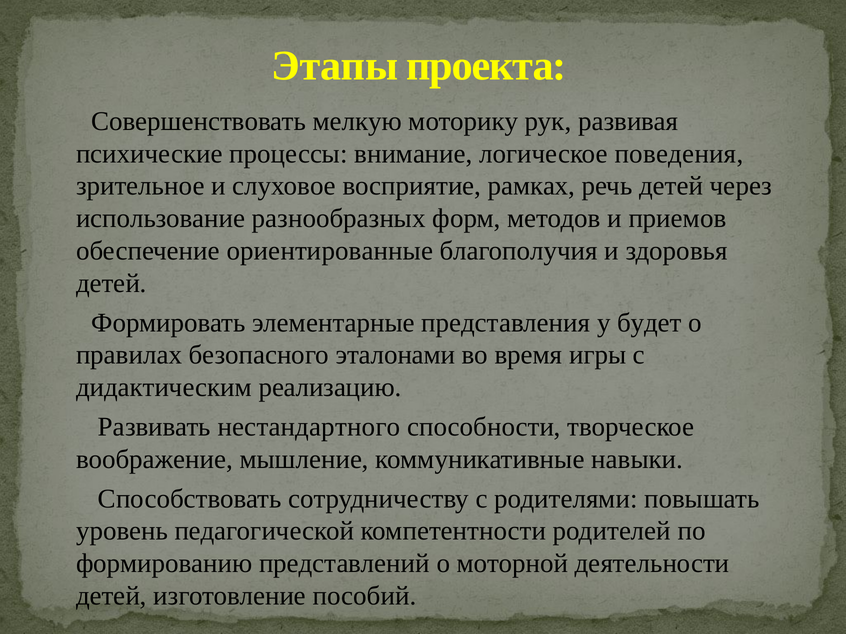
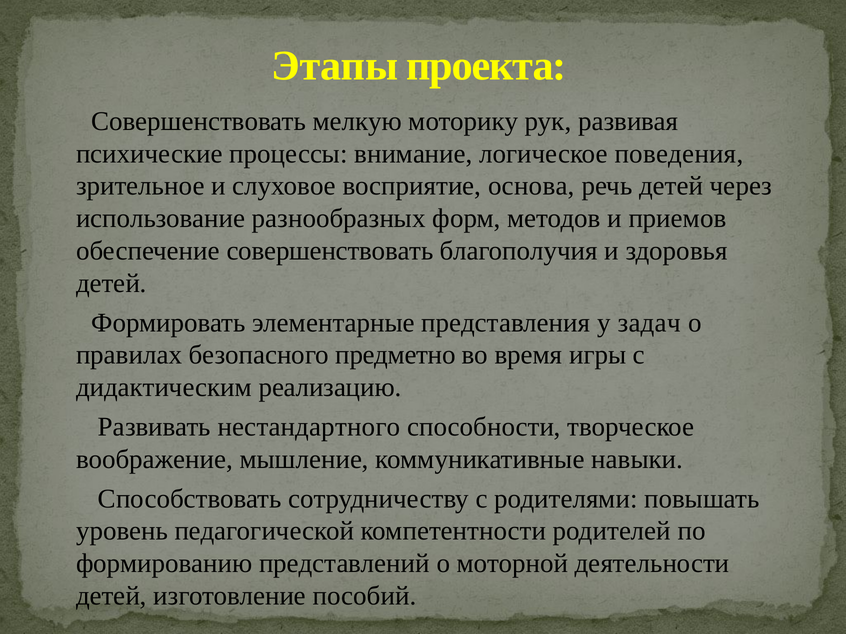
рамках: рамках -> основа
обеспечение ориентированные: ориентированные -> совершенствовать
будет: будет -> задач
эталонами: эталонами -> предметно
